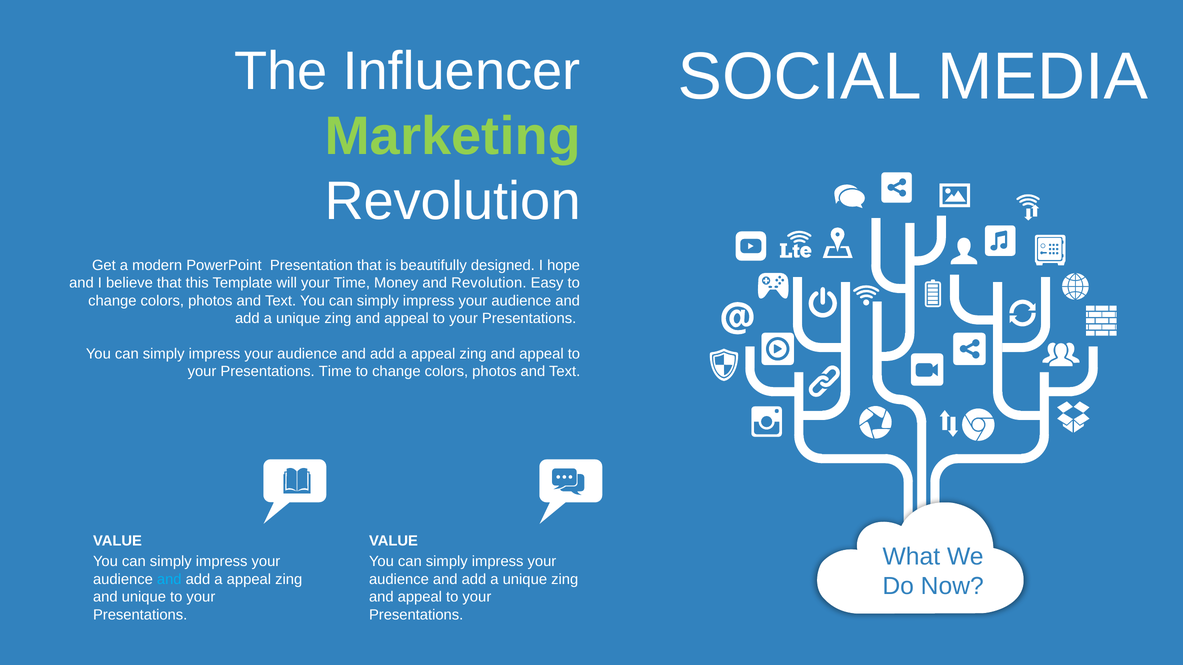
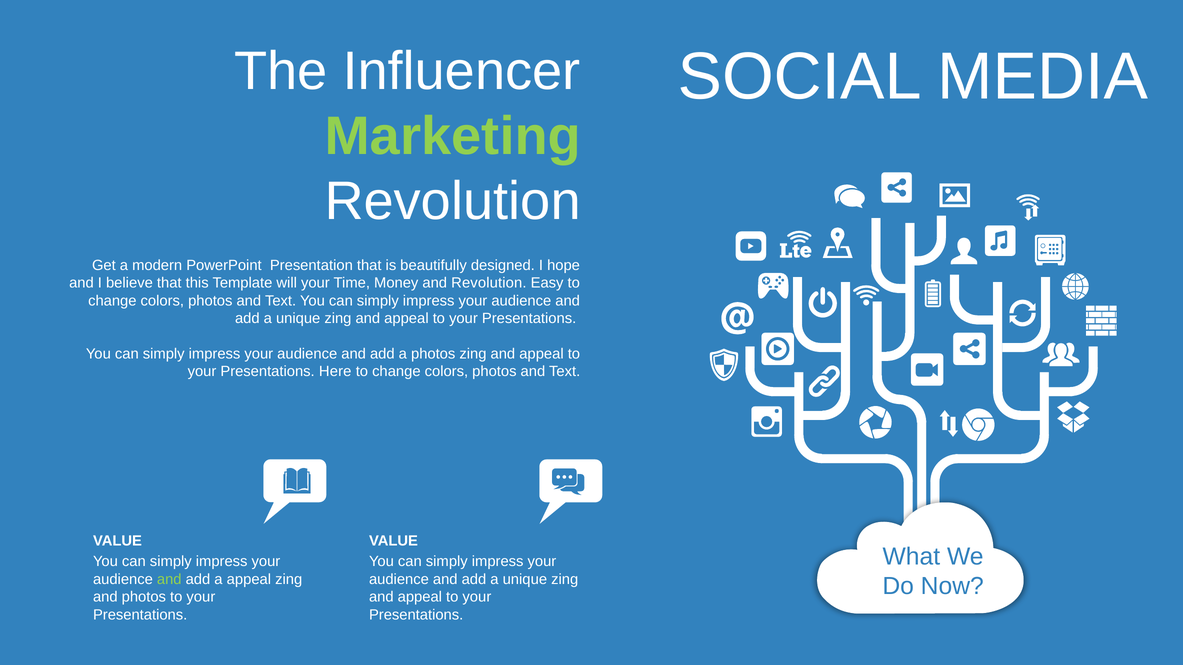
appeal at (433, 354): appeal -> photos
Presentations Time: Time -> Here
and at (169, 580) colour: light blue -> light green
and unique: unique -> photos
